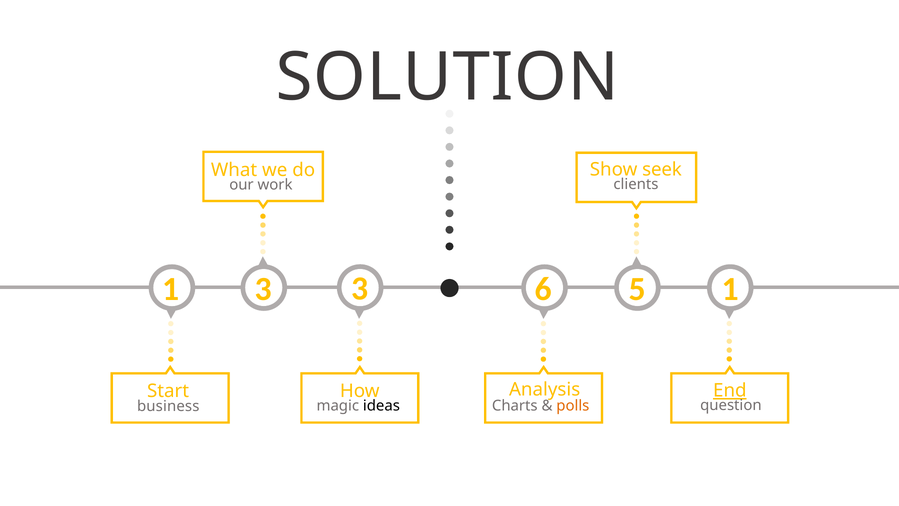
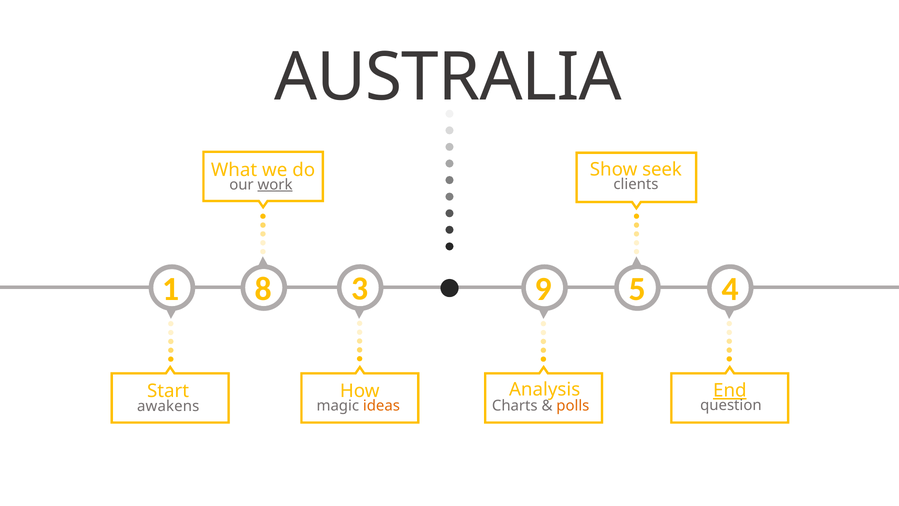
SOLUTION: SOLUTION -> AUSTRALIA
work underline: none -> present
1 3: 3 -> 8
6: 6 -> 9
5 1: 1 -> 4
ideas colour: black -> orange
business: business -> awakens
